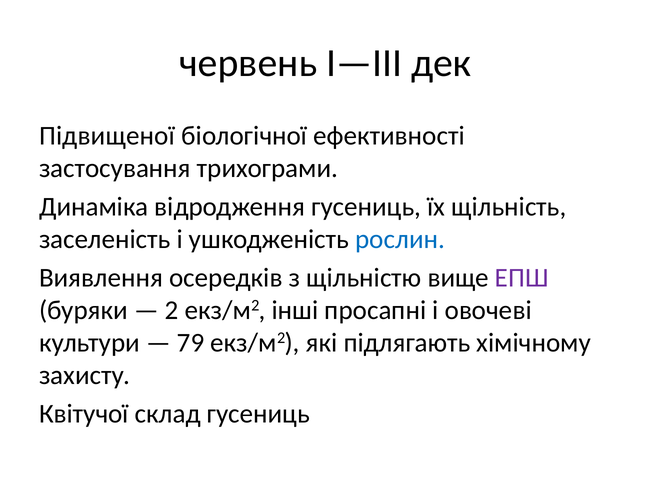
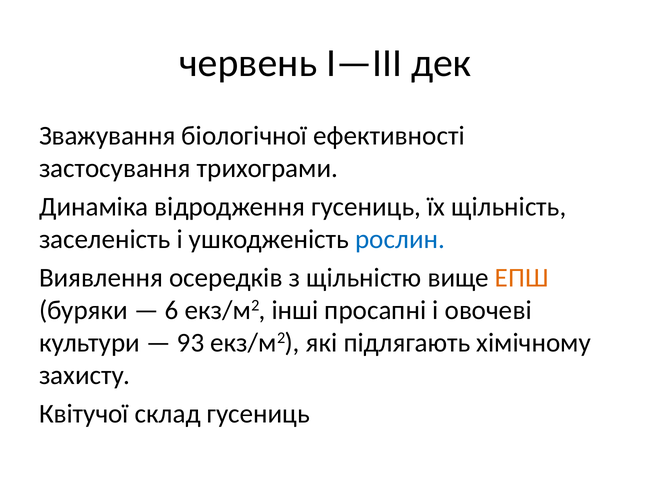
Підвищеної: Підвищеної -> Зважування
ЕПШ colour: purple -> orange
2: 2 -> 6
79: 79 -> 93
